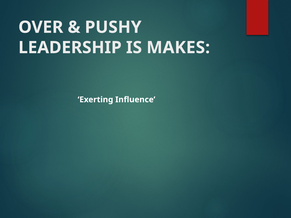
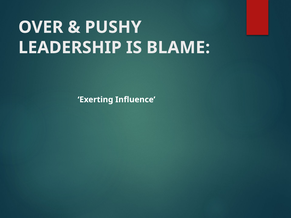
MAKES: MAKES -> BLAME
